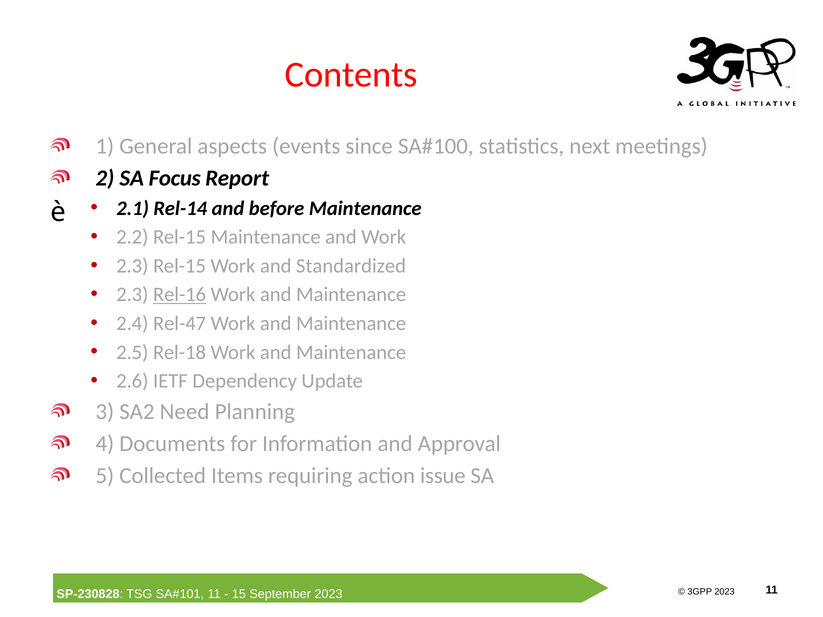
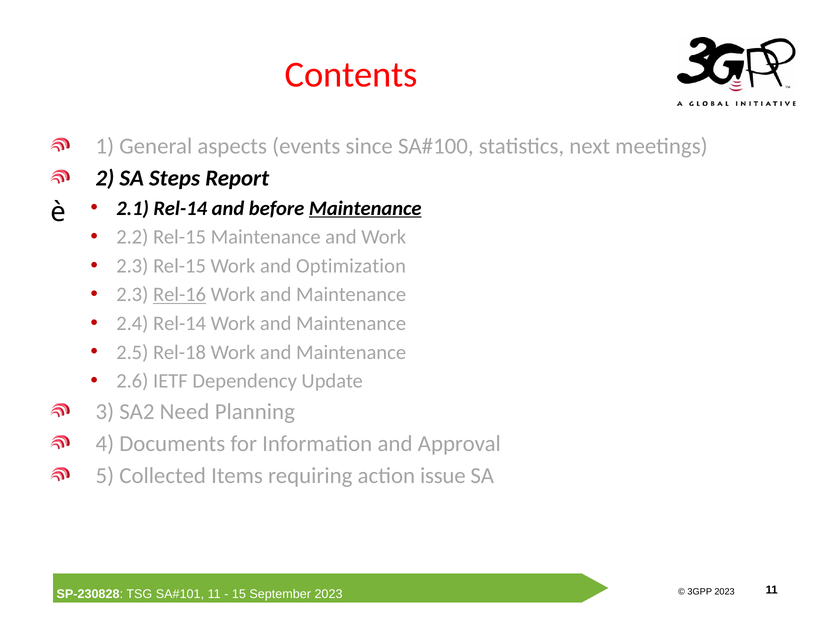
Focus: Focus -> Steps
Maintenance at (365, 208) underline: none -> present
Standardized: Standardized -> Optimization
2.4 Rel-47: Rel-47 -> Rel-14
